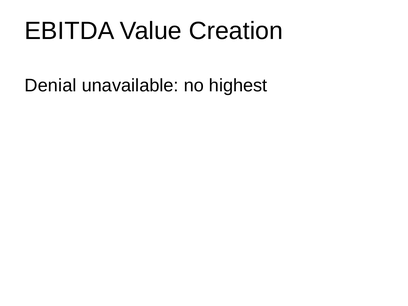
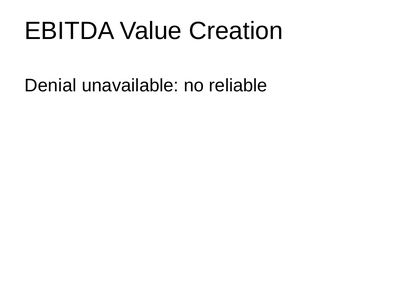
highest: highest -> reliable
